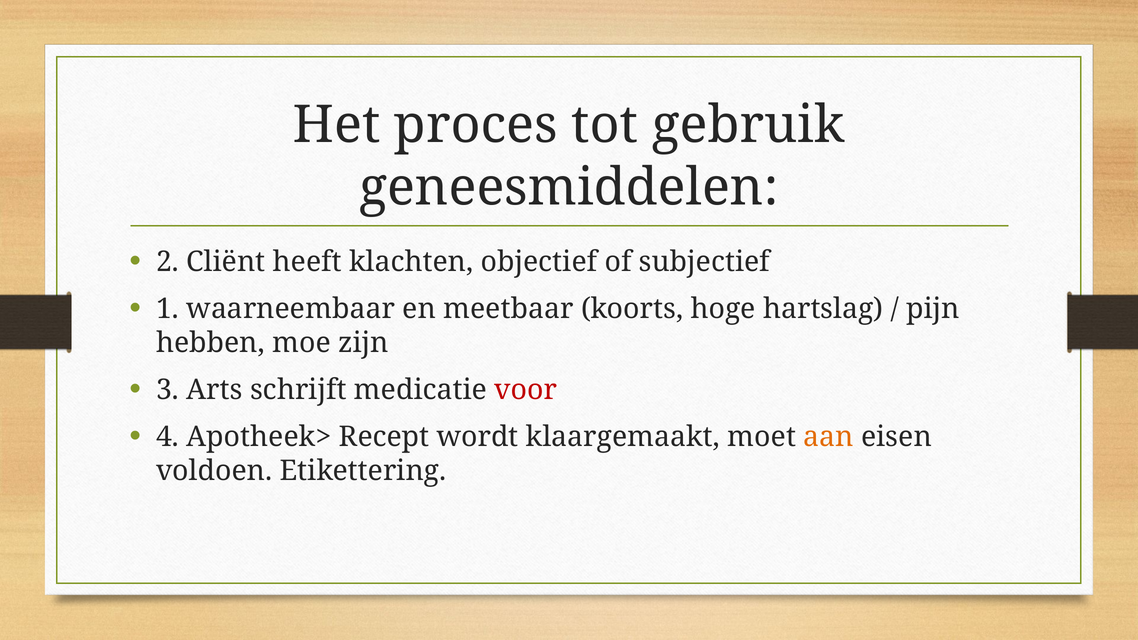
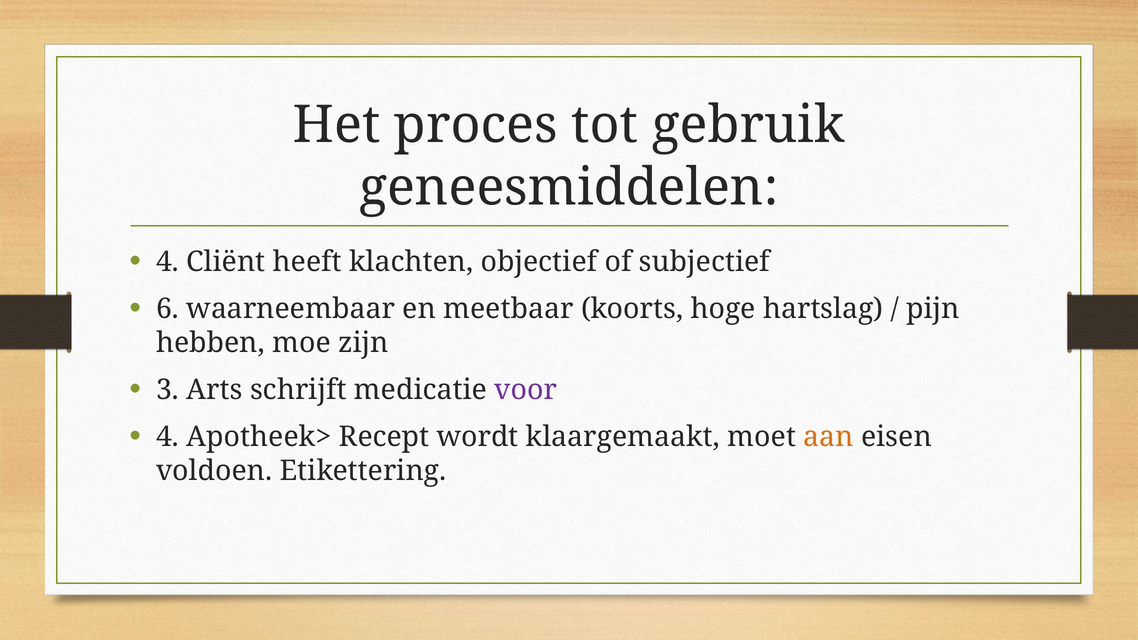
2 at (168, 262): 2 -> 4
1: 1 -> 6
voor colour: red -> purple
